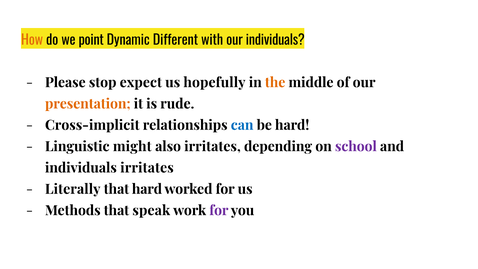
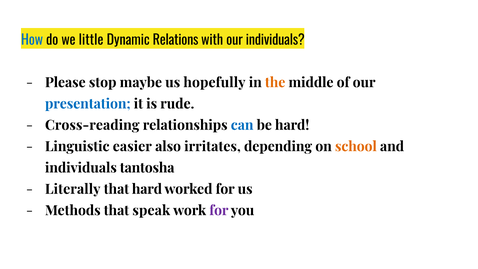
How colour: orange -> blue
point: point -> little
Different: Different -> Relations
expect: expect -> maybe
presentation colour: orange -> blue
Cross-implicit: Cross-implicit -> Cross-reading
might: might -> easier
school colour: purple -> orange
individuals irritates: irritates -> tantosha
